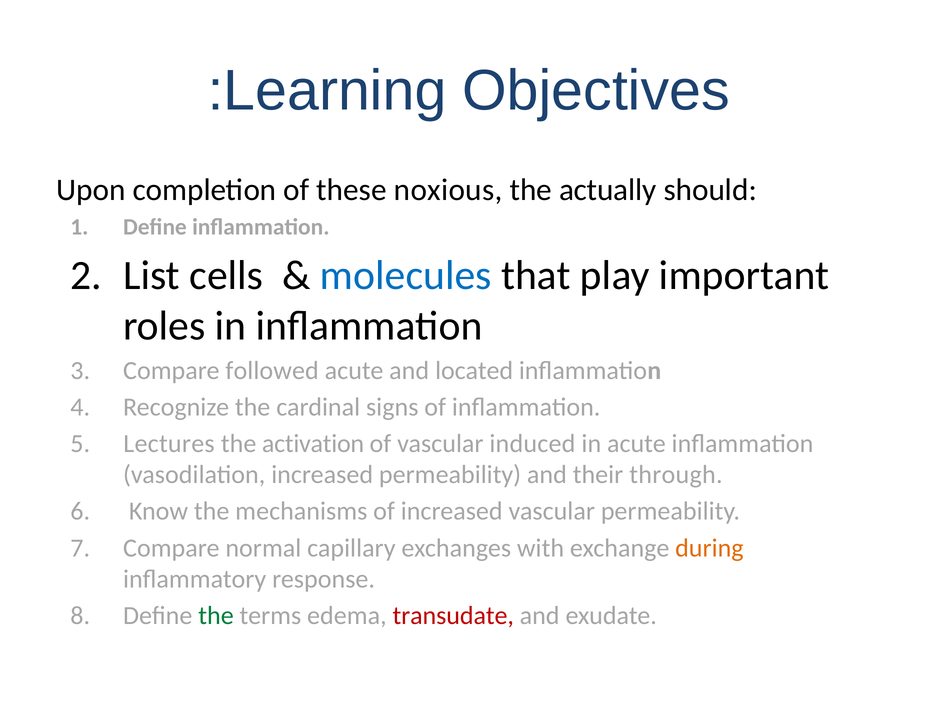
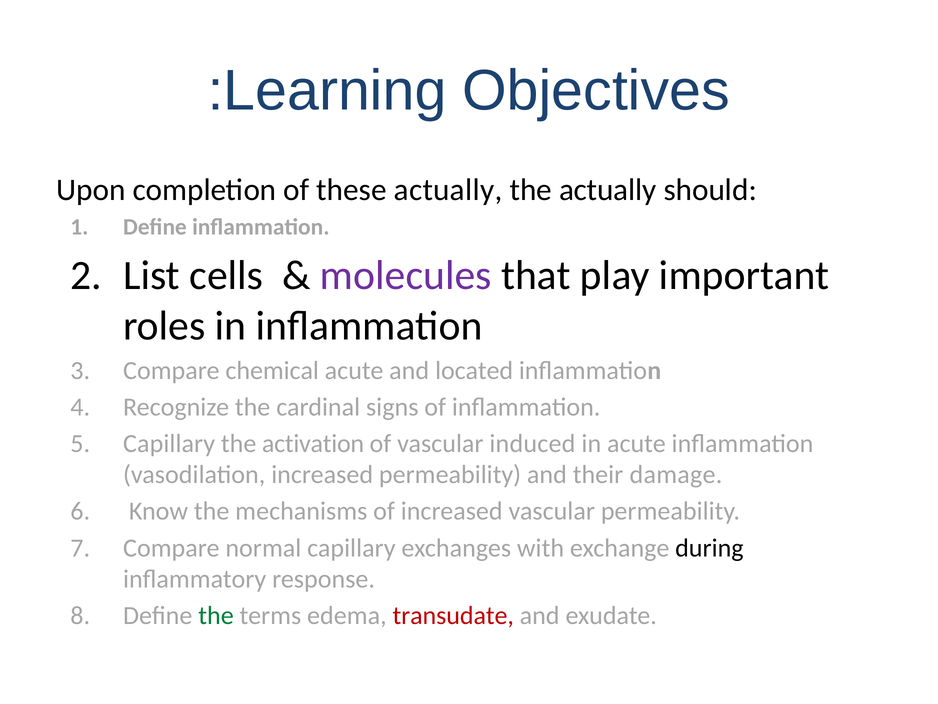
these noxious: noxious -> actually
molecules colour: blue -> purple
followed: followed -> chemical
Lectures at (169, 443): Lectures -> Capillary
through: through -> damage
during colour: orange -> black
